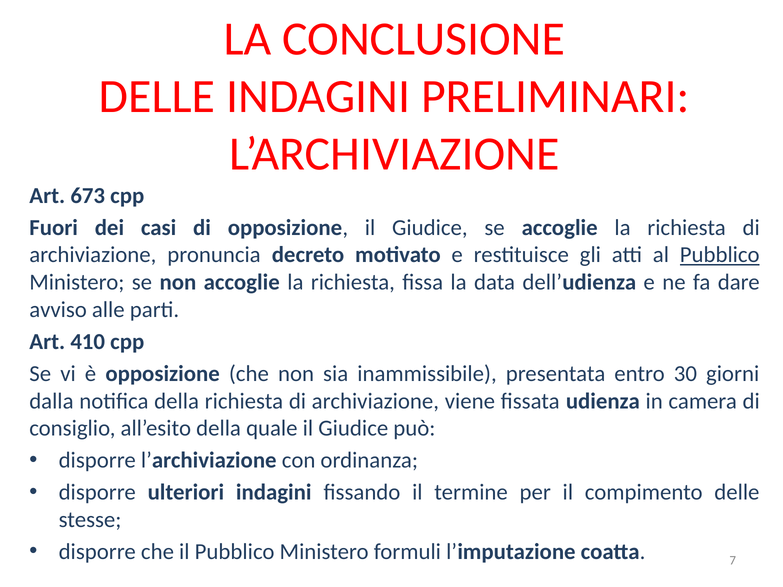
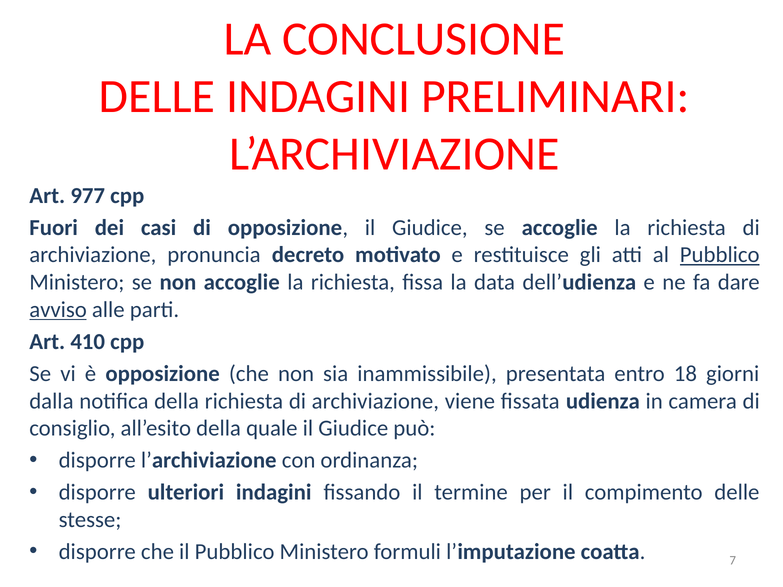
673: 673 -> 977
avviso underline: none -> present
30: 30 -> 18
